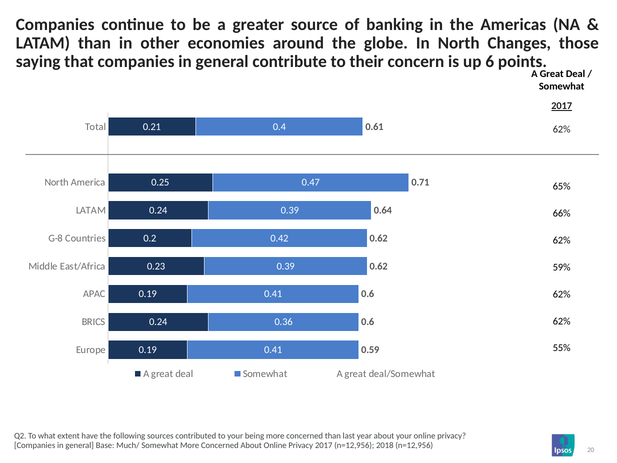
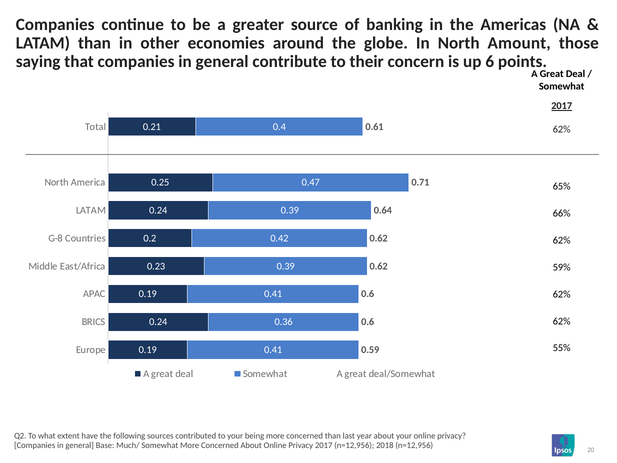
Changes: Changes -> Amount
